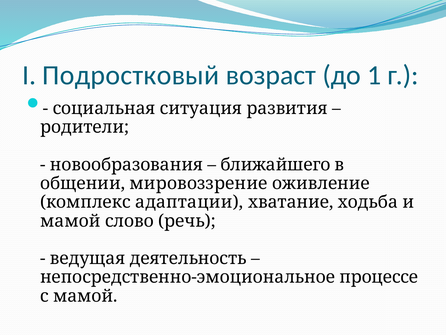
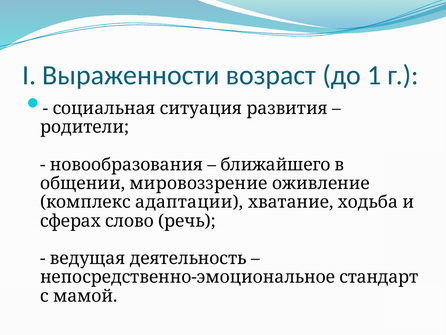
Подростковый: Подростковый -> Выраженности
мамой at (70, 221): мамой -> сферах
процессе: процессе -> стандарт
